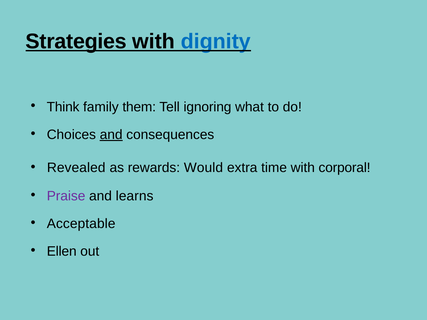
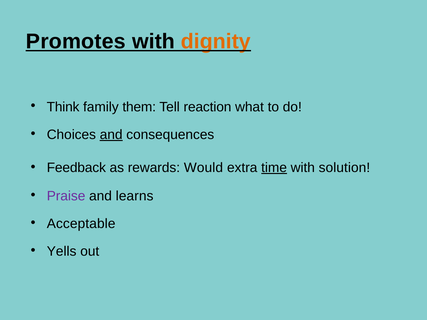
Strategies: Strategies -> Promotes
dignity colour: blue -> orange
ignoring: ignoring -> reaction
Revealed: Revealed -> Feedback
time underline: none -> present
corporal: corporal -> solution
Ellen: Ellen -> Yells
